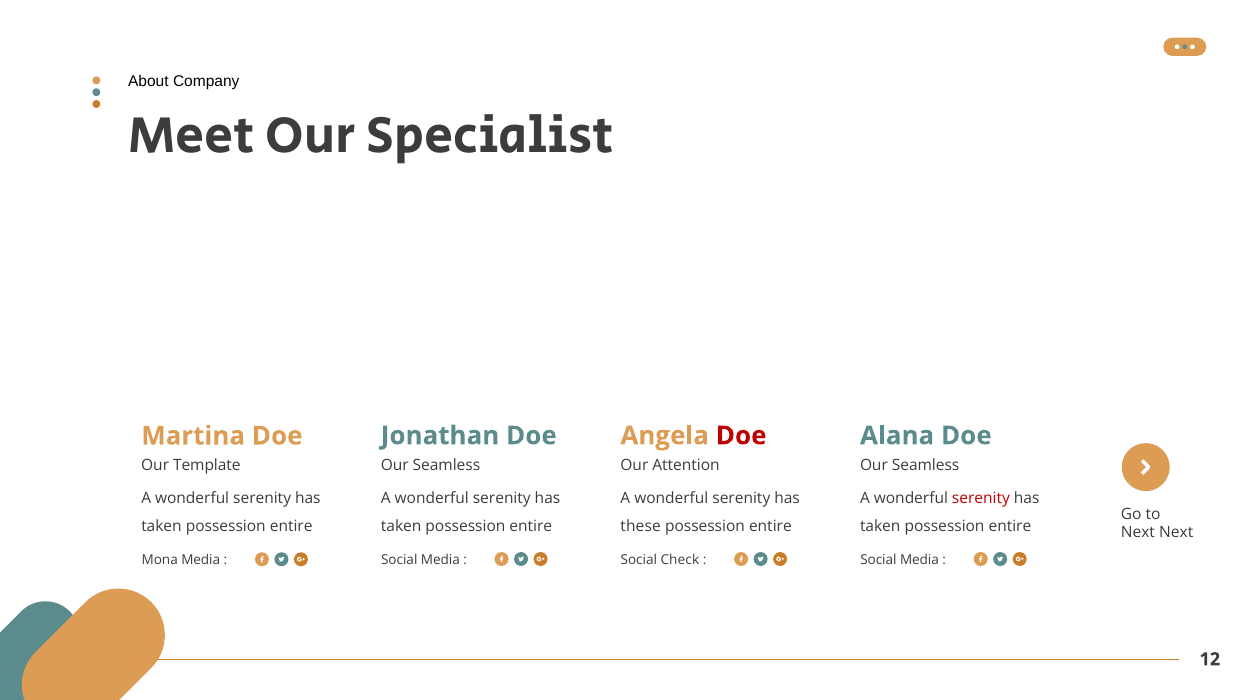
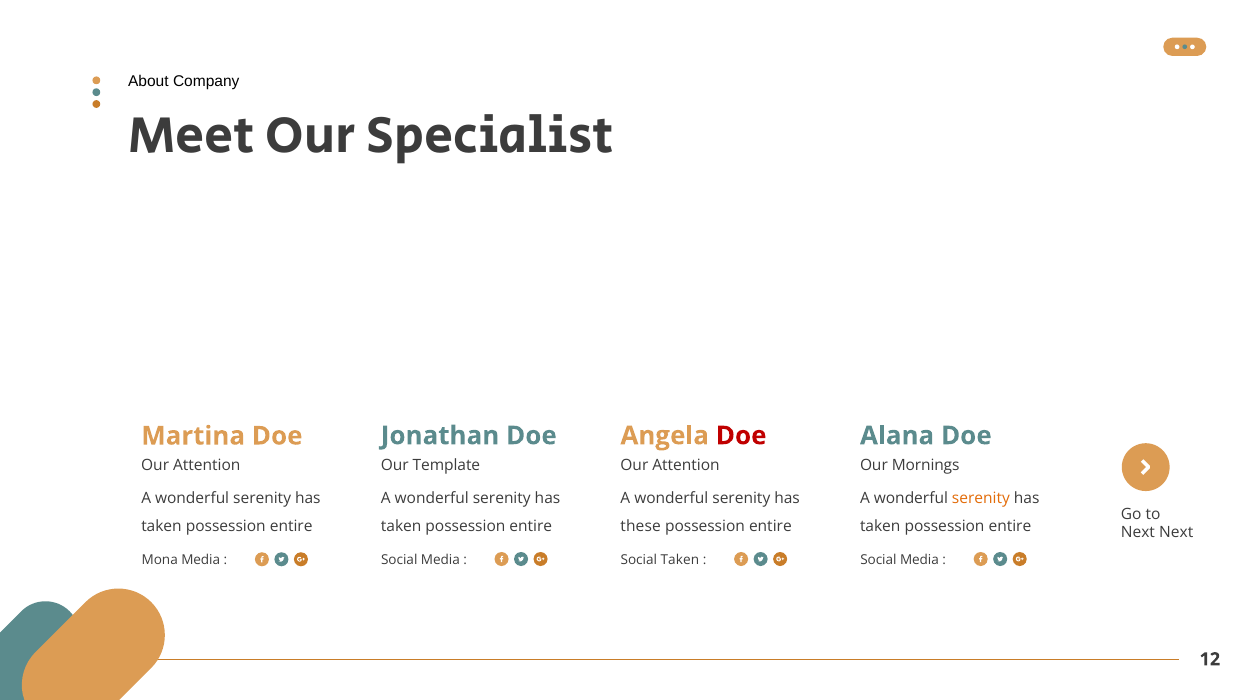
Seamless at (446, 465): Seamless -> Template
Seamless at (926, 465): Seamless -> Mornings
Template at (207, 465): Template -> Attention
serenity at (981, 498) colour: red -> orange
Social Check: Check -> Taken
